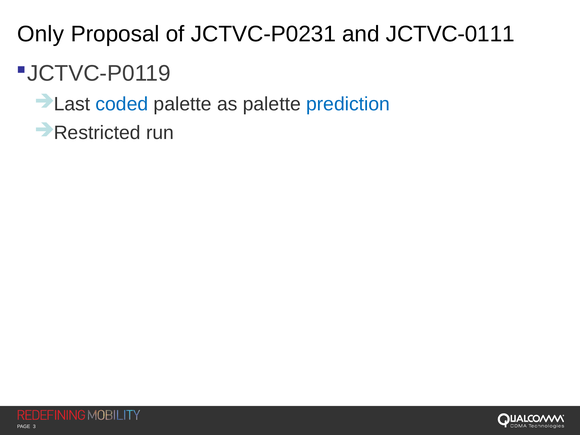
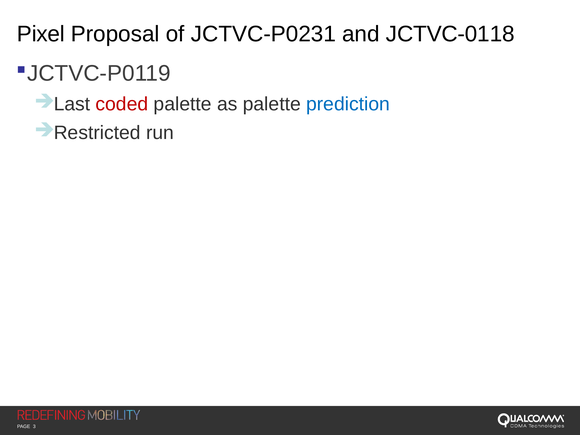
Only: Only -> Pixel
JCTVC-0111: JCTVC-0111 -> JCTVC-0118
coded colour: blue -> red
